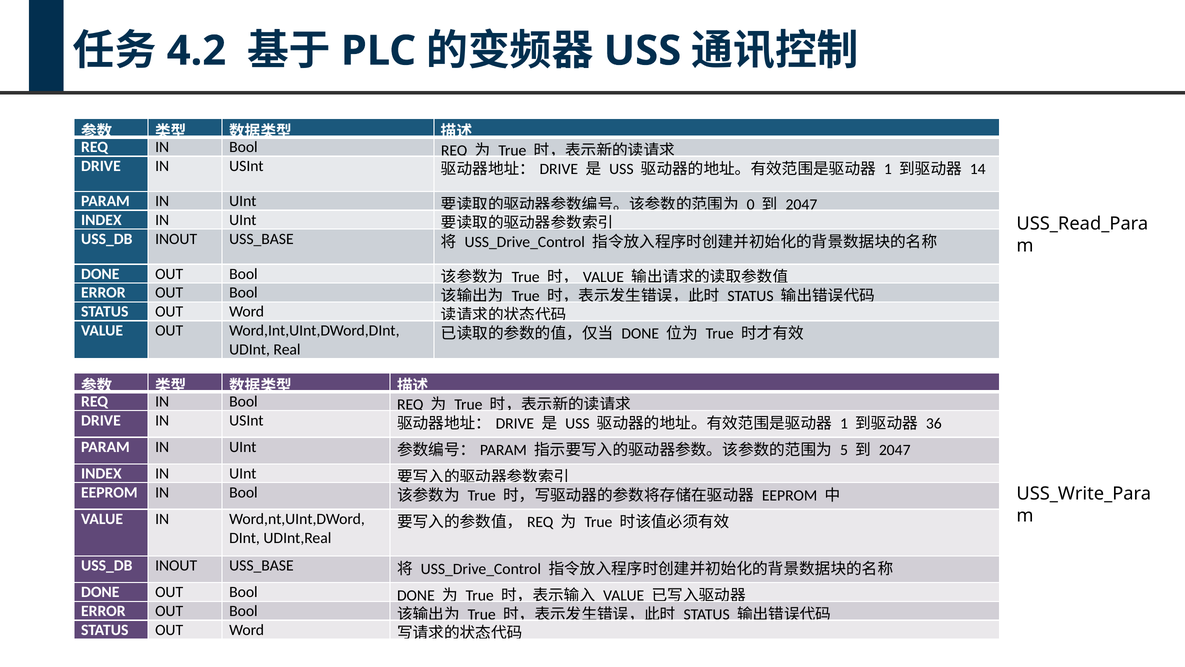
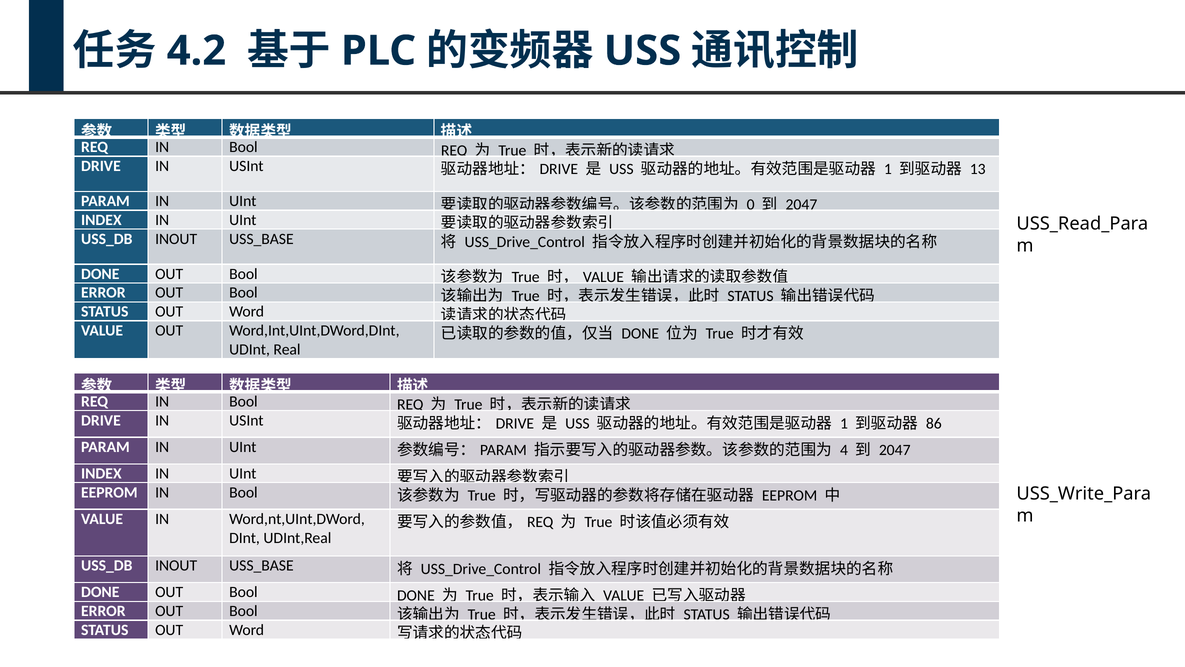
14: 14 -> 13
36: 36 -> 86
5: 5 -> 4
